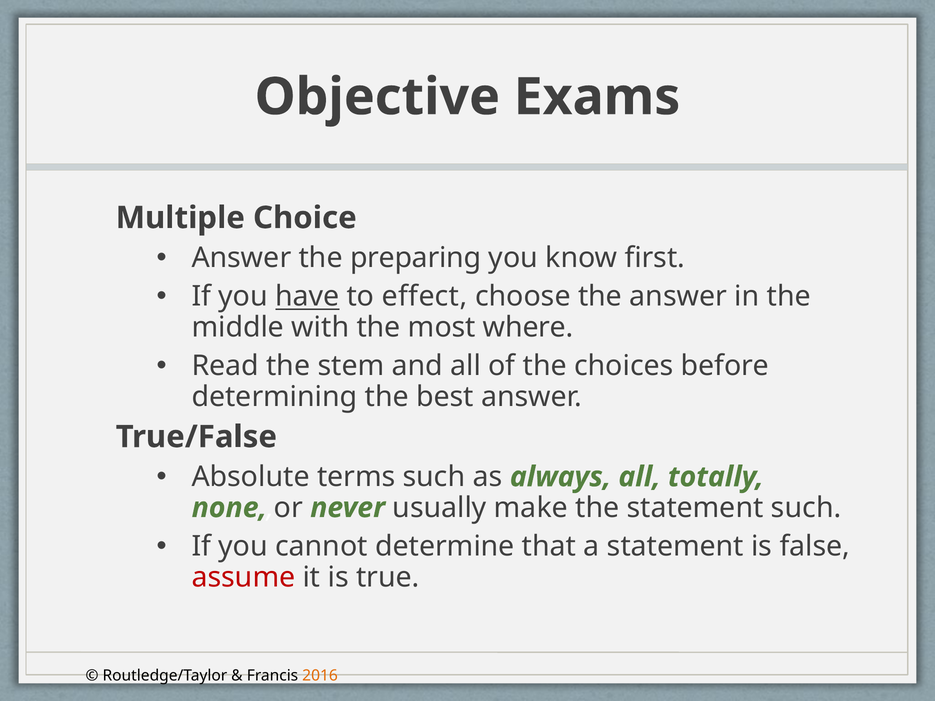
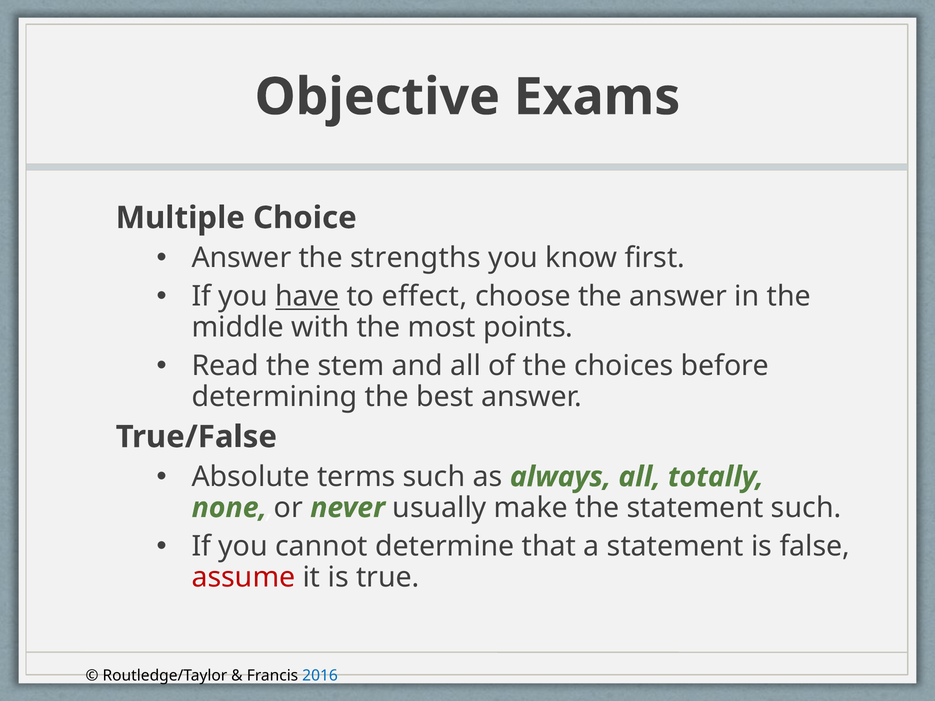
preparing: preparing -> strengths
where: where -> points
2016 colour: orange -> blue
